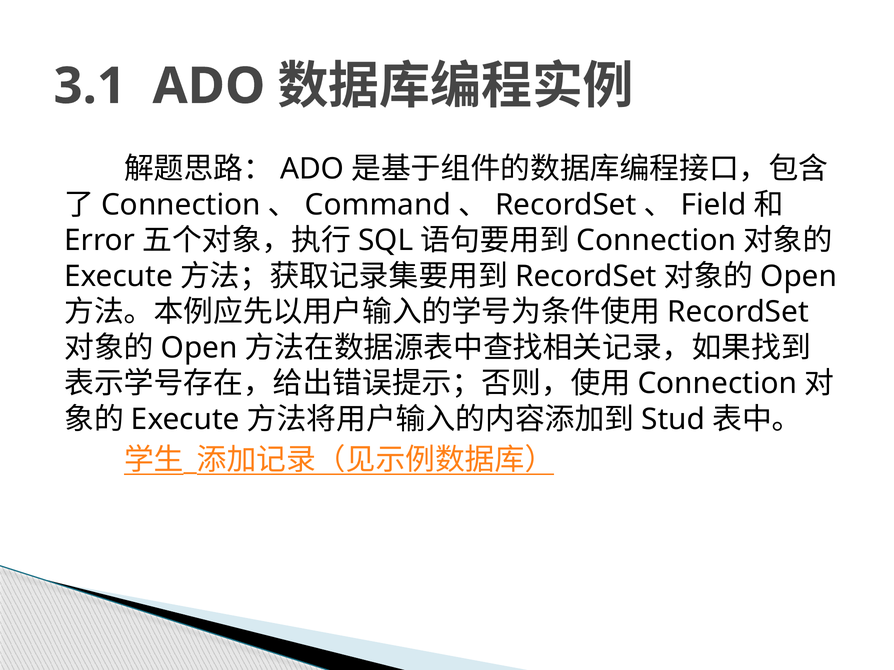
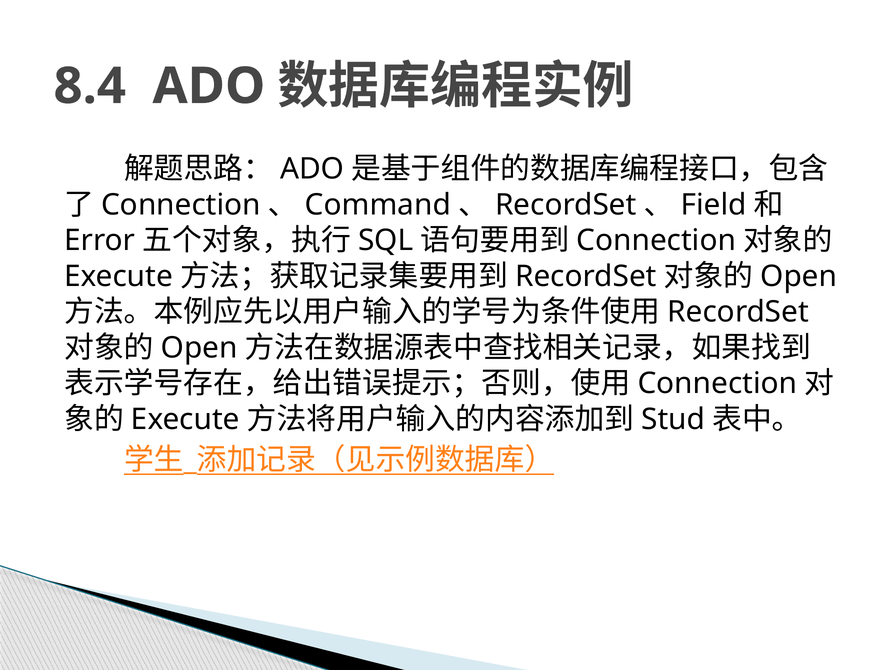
3.1: 3.1 -> 8.4
